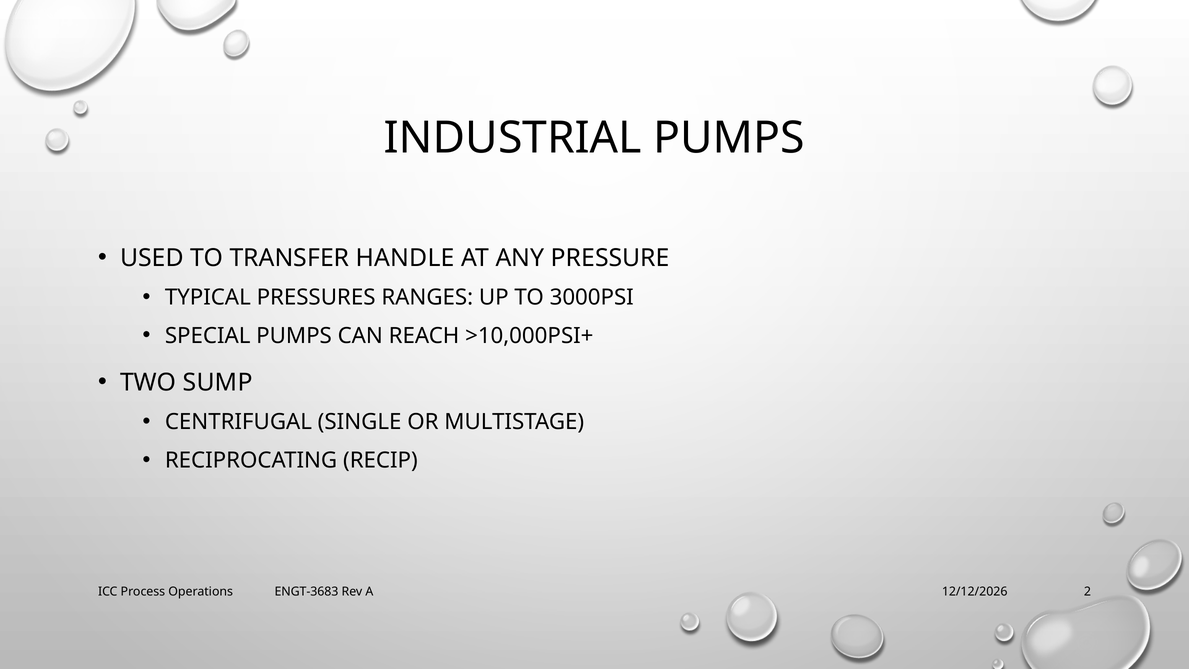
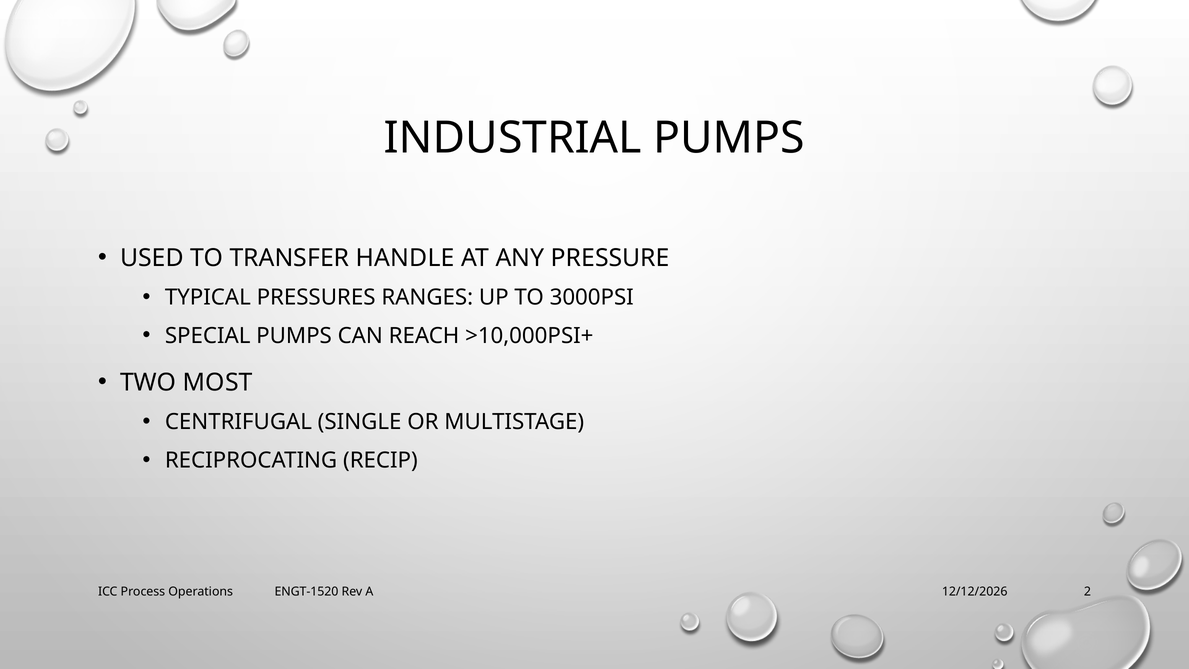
SUMP: SUMP -> MOST
ENGT-3683: ENGT-3683 -> ENGT-1520
